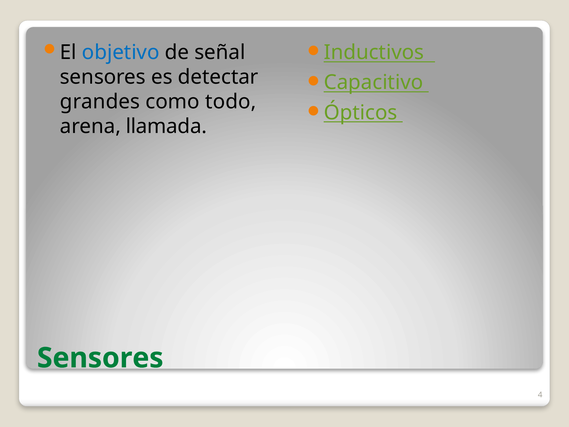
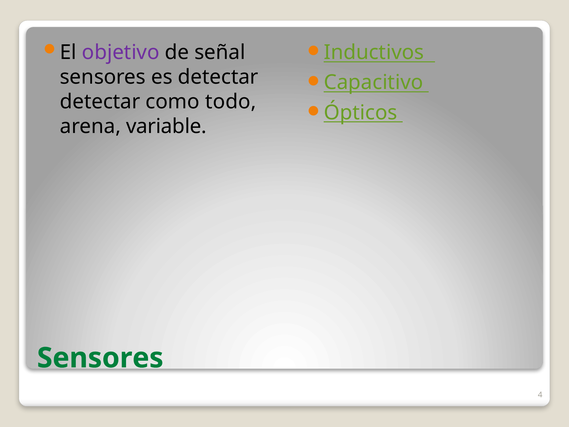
objetivo colour: blue -> purple
grandes at (100, 102): grandes -> detectar
llamada: llamada -> variable
